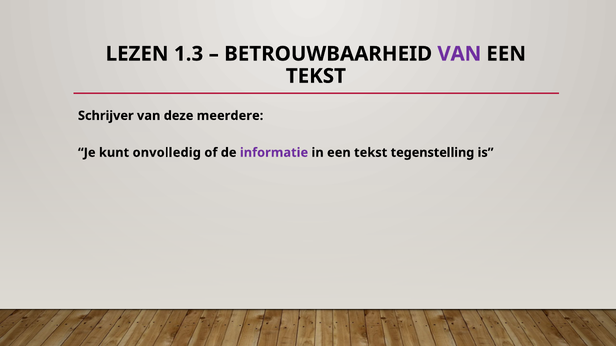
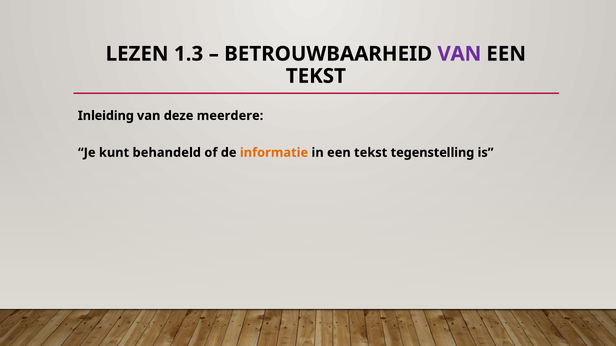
Schrijver: Schrijver -> Inleiding
onvolledig: onvolledig -> behandeld
informatie colour: purple -> orange
